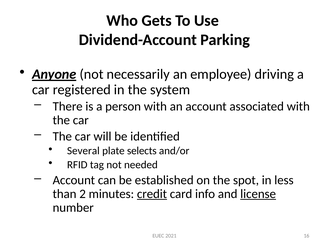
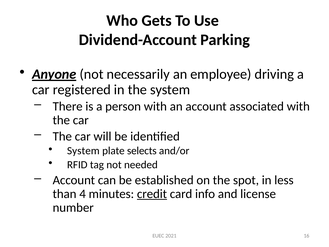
Several at (83, 151): Several -> System
2: 2 -> 4
license underline: present -> none
